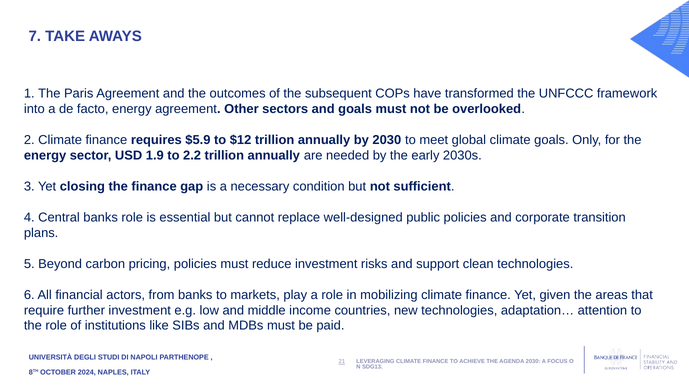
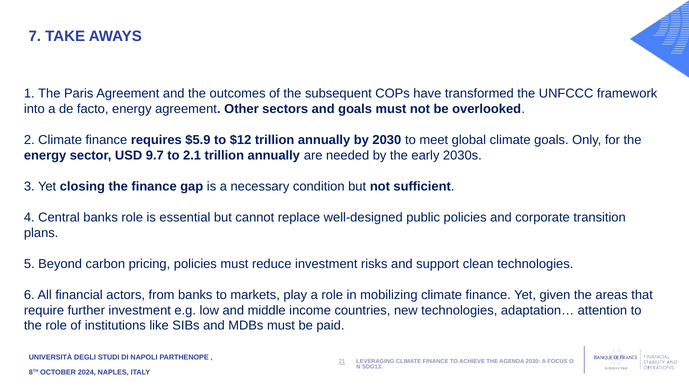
1.9: 1.9 -> 9.7
2.2: 2.2 -> 2.1
